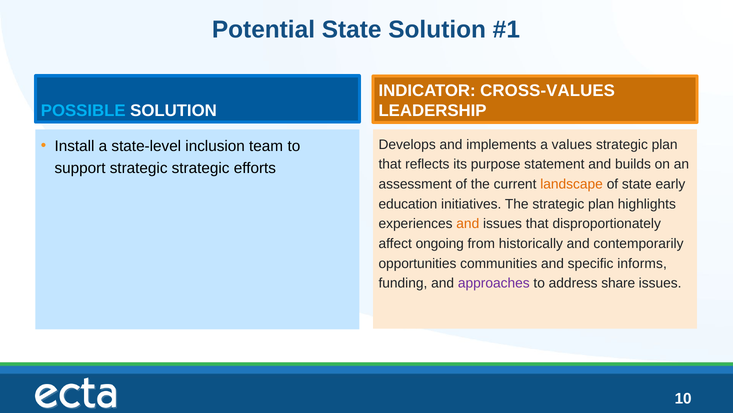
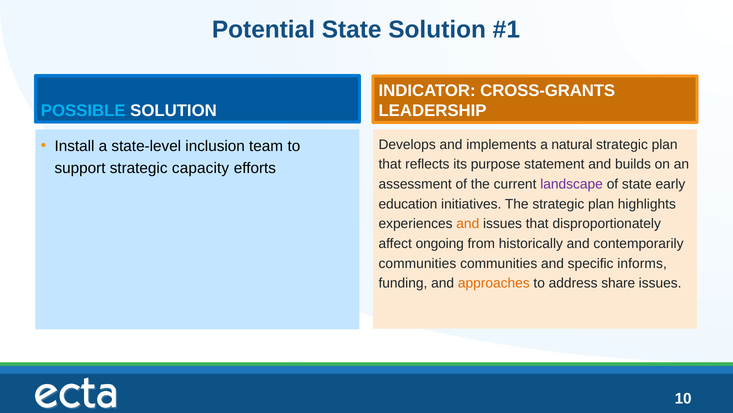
CROSS-VALUES: CROSS-VALUES -> CROSS-GRANTS
values: values -> natural
strategic strategic: strategic -> capacity
landscape colour: orange -> purple
opportunities at (417, 263): opportunities -> communities
approaches colour: purple -> orange
